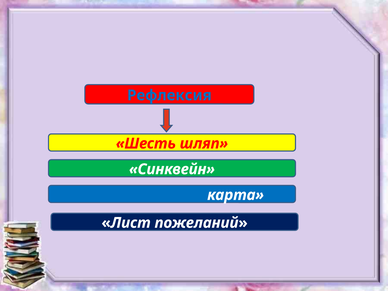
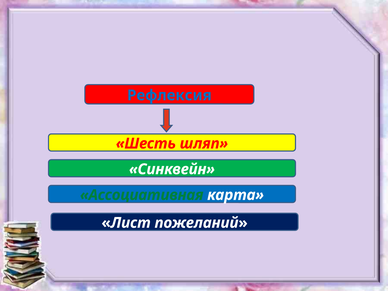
Ассоциативная colour: blue -> green
